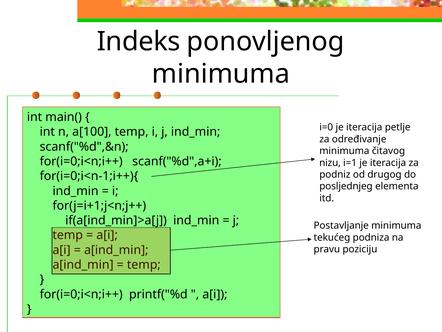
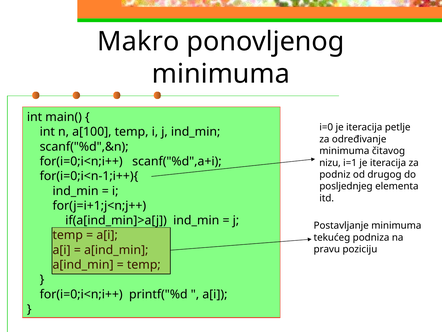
Indeks: Indeks -> Makro
